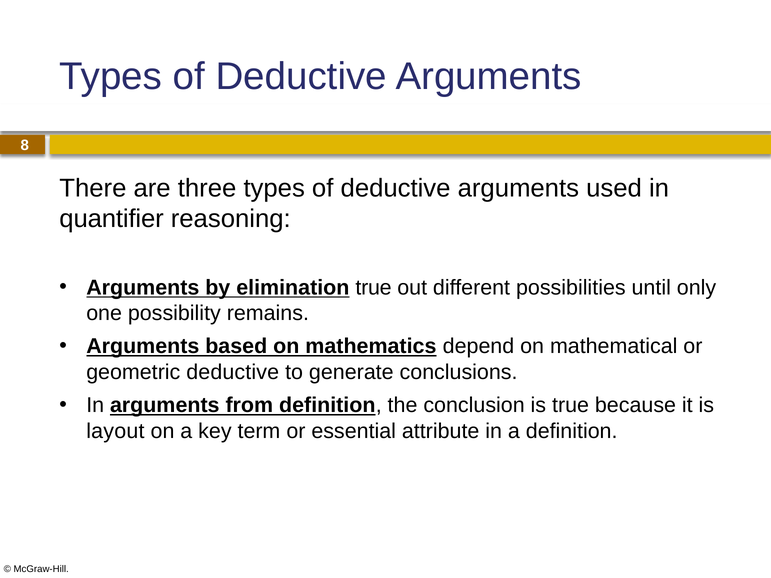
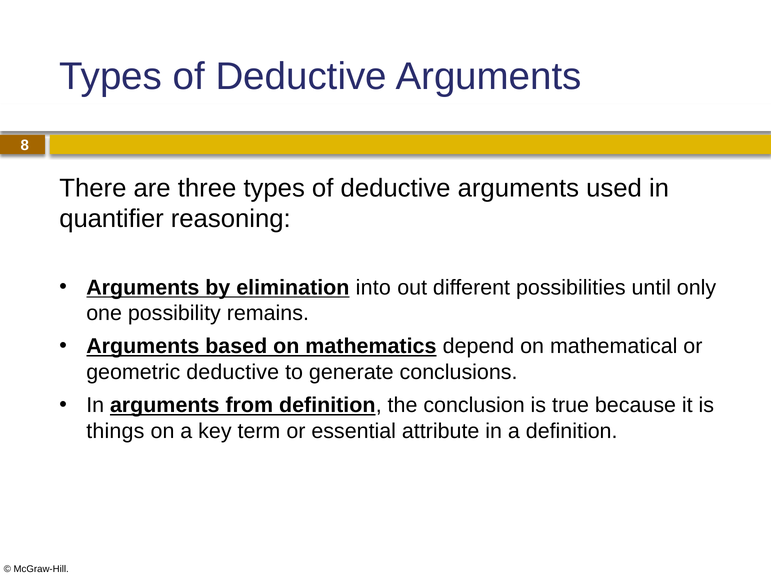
elimination true: true -> into
layout: layout -> things
